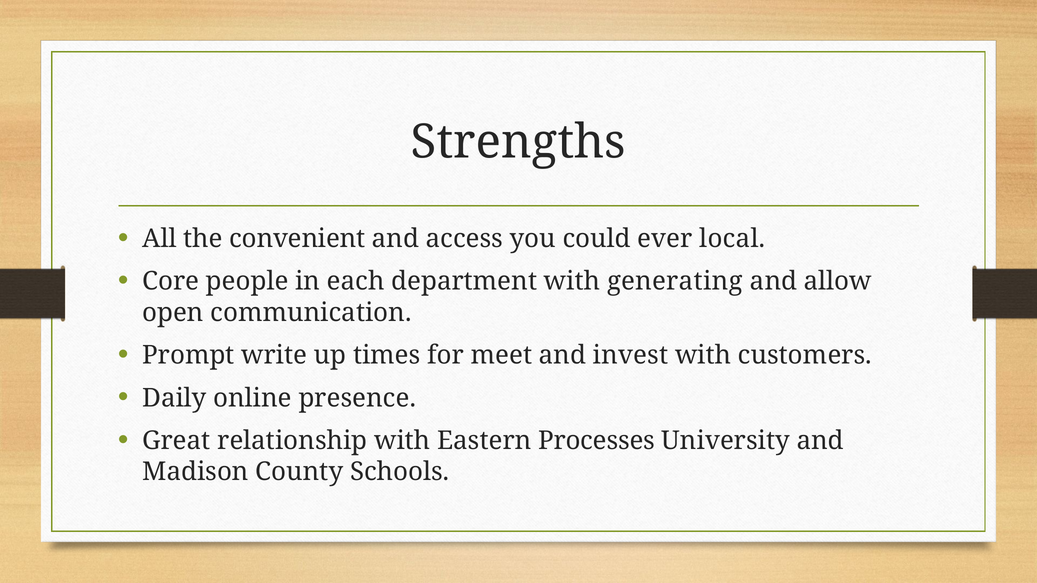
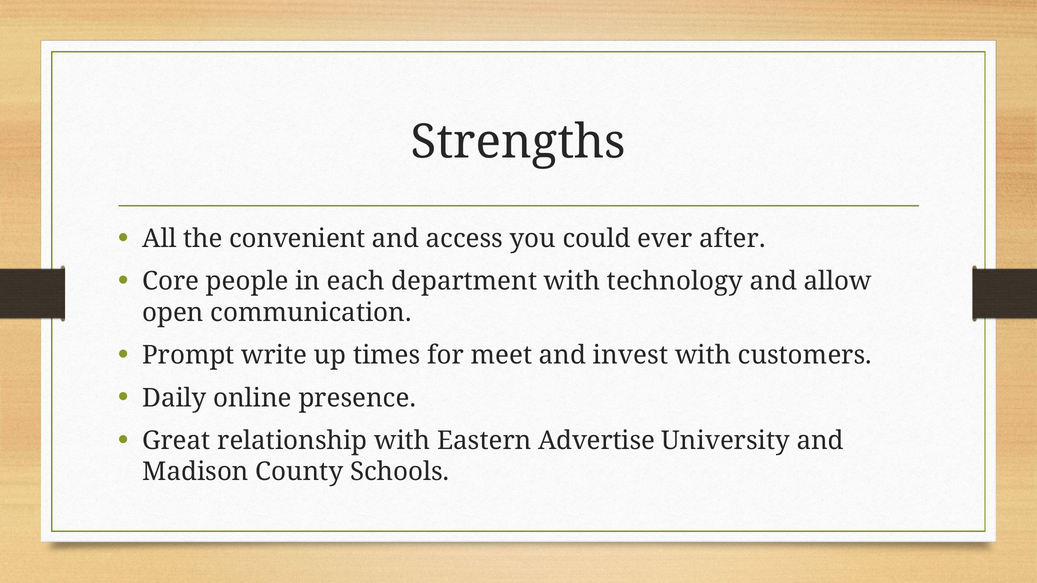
local: local -> after
generating: generating -> technology
Processes: Processes -> Advertise
